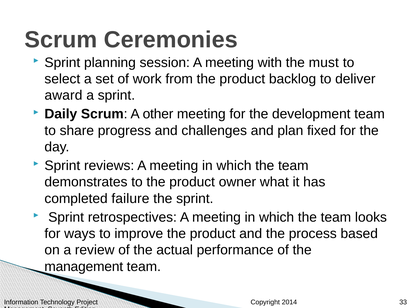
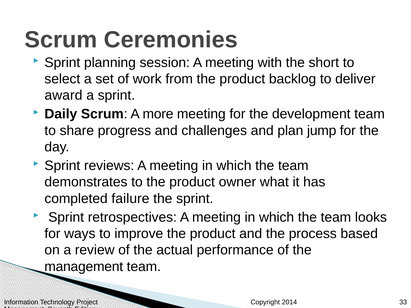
must: must -> short
other: other -> more
fixed: fixed -> jump
